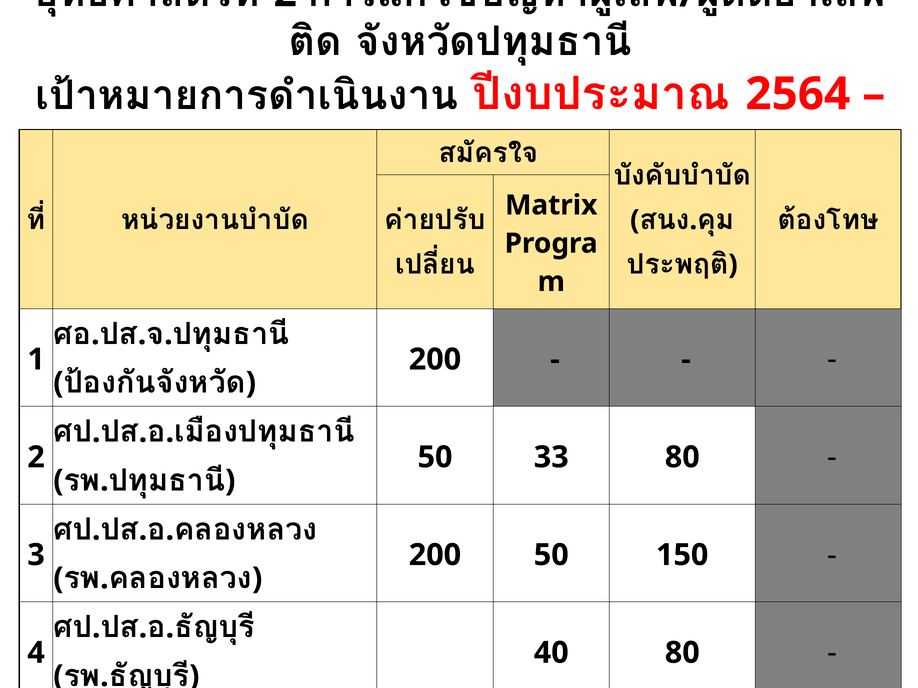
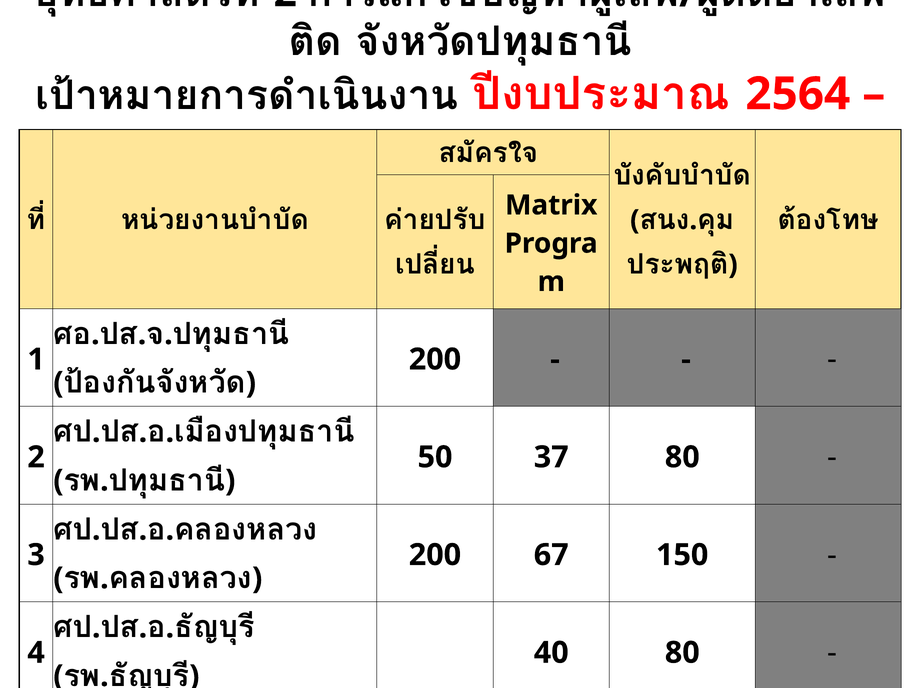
33: 33 -> 37
200 50: 50 -> 67
